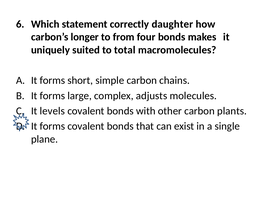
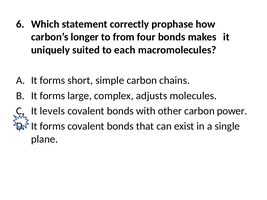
daughter: daughter -> prophase
total: total -> each
plants: plants -> power
